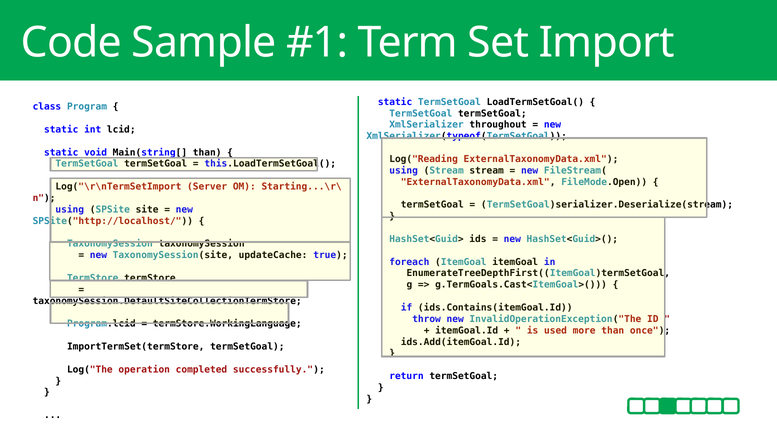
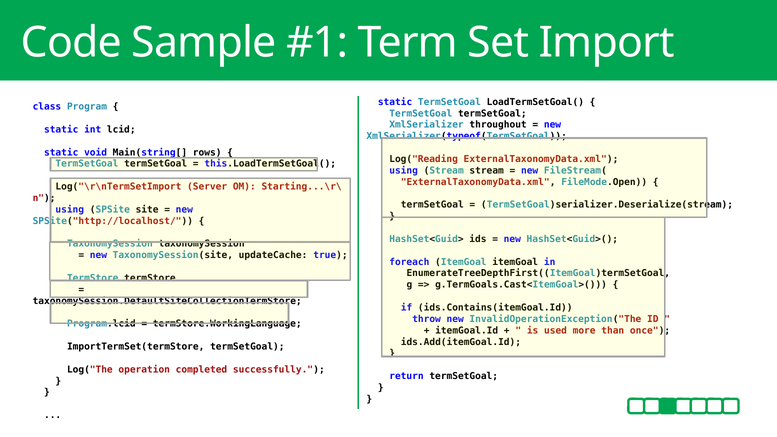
Main(string[ than: than -> rows
